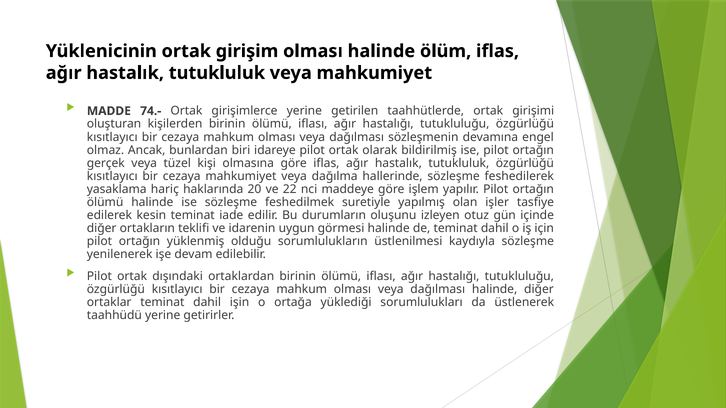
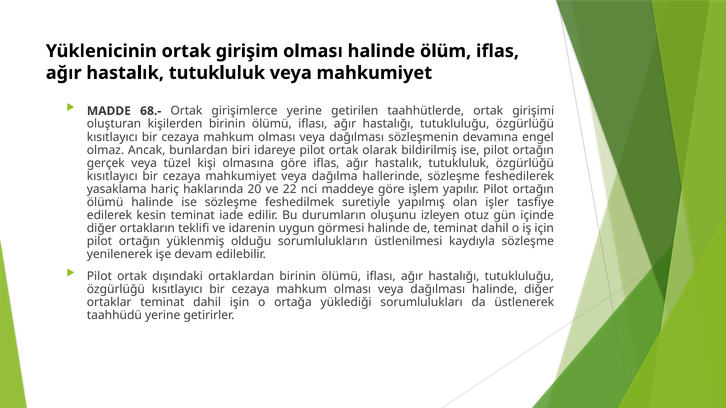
74.-: 74.- -> 68.-
